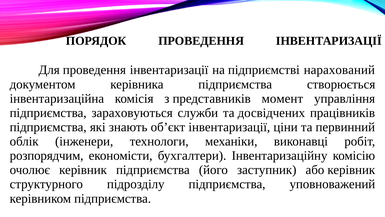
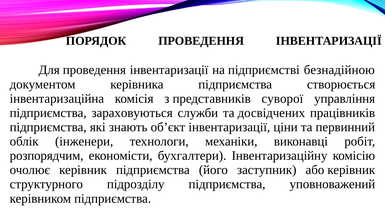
нарахований: нарахований -> безнадійною
момент: момент -> суворої
